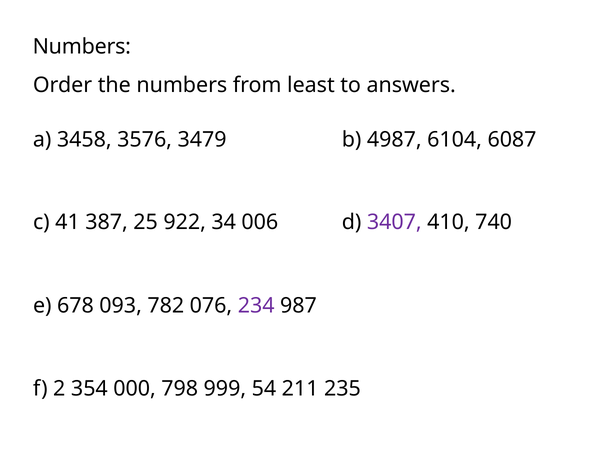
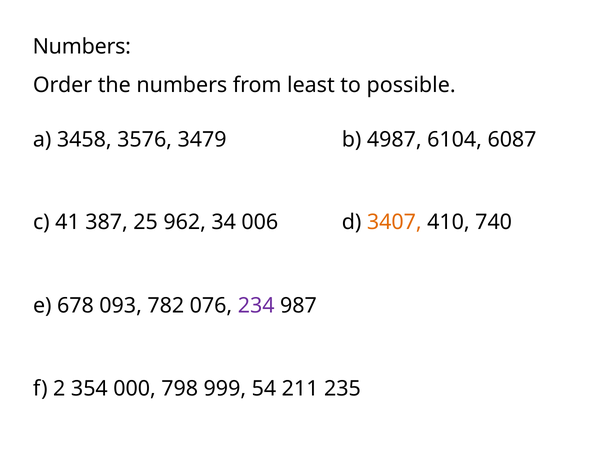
answers: answers -> possible
922: 922 -> 962
3407 colour: purple -> orange
